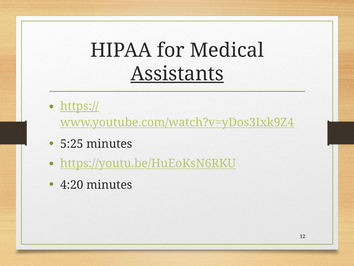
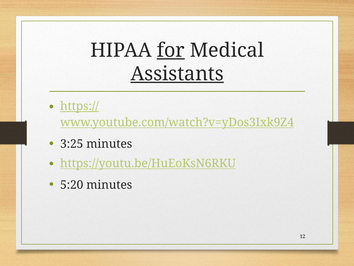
for underline: none -> present
5:25: 5:25 -> 3:25
4:20: 4:20 -> 5:20
